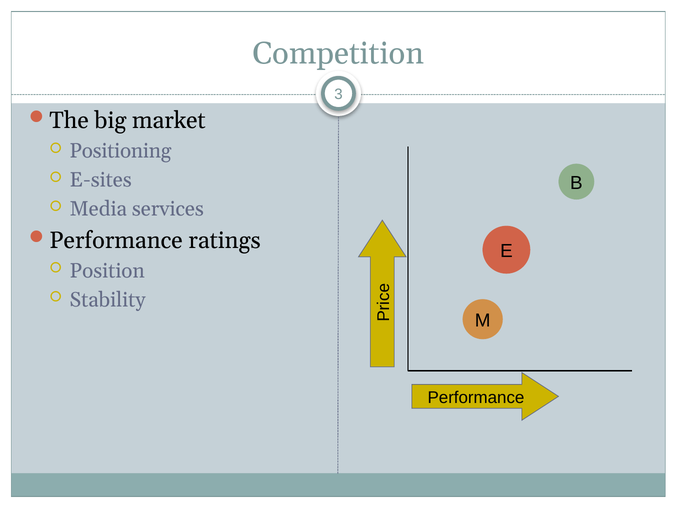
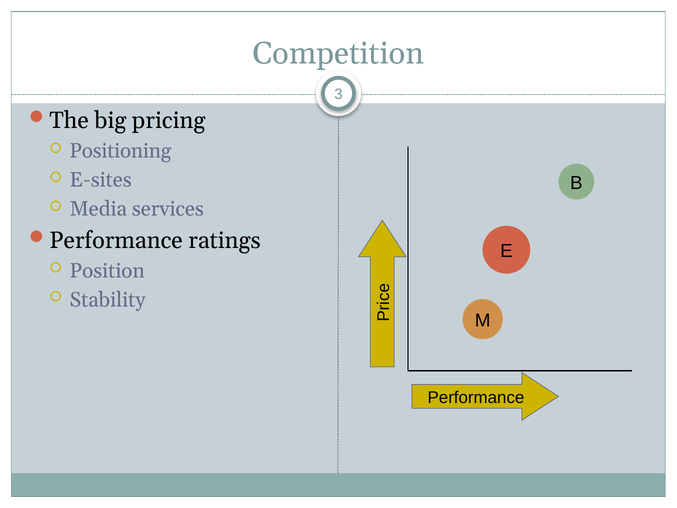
market: market -> pricing
